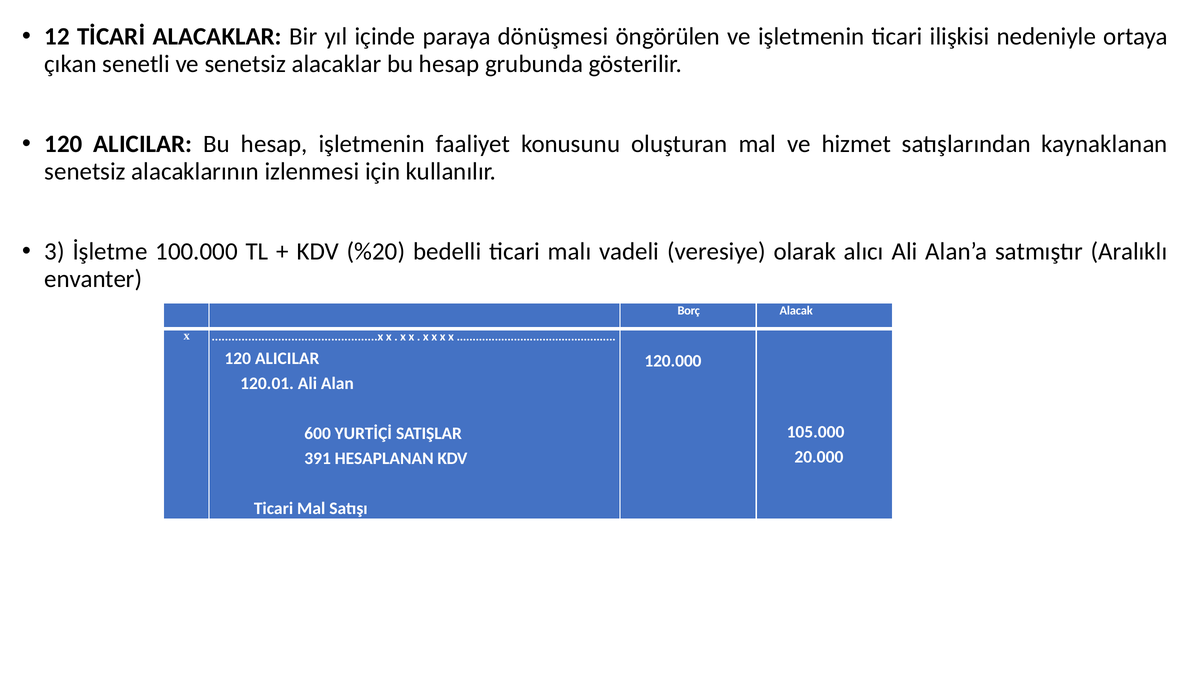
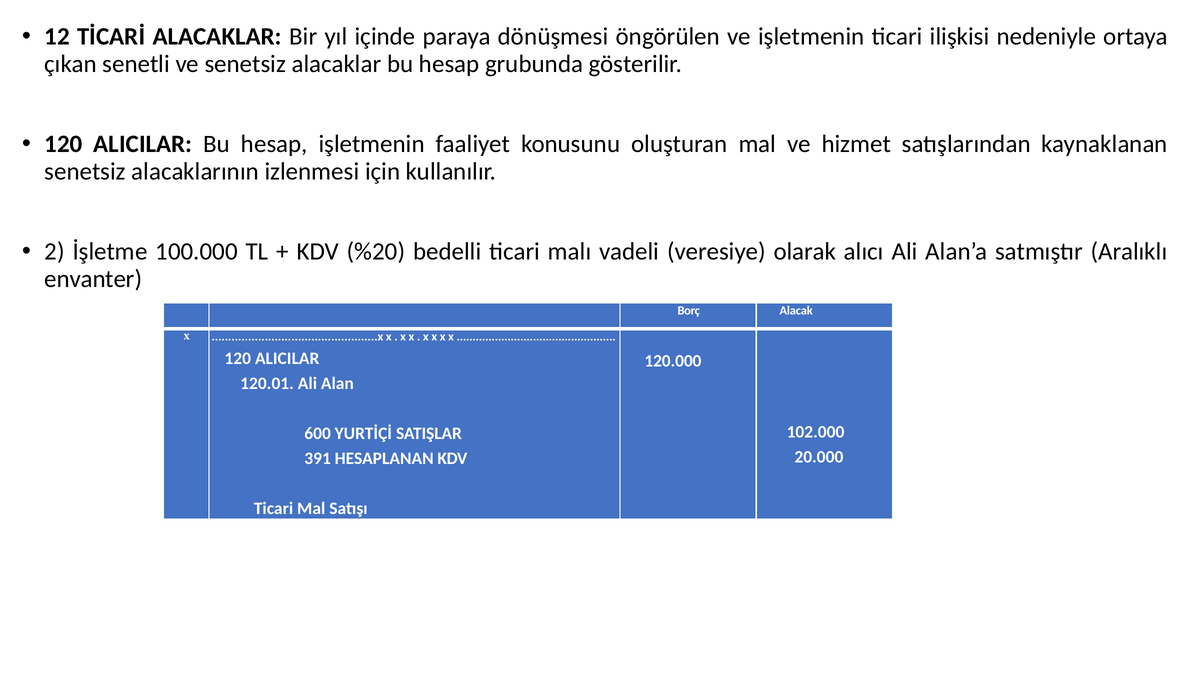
3: 3 -> 2
105.000: 105.000 -> 102.000
